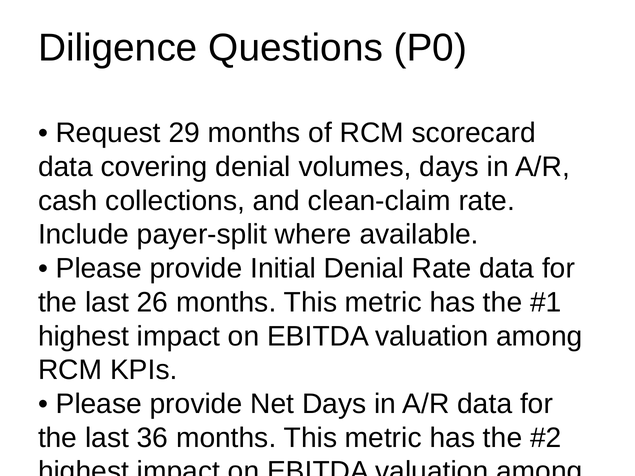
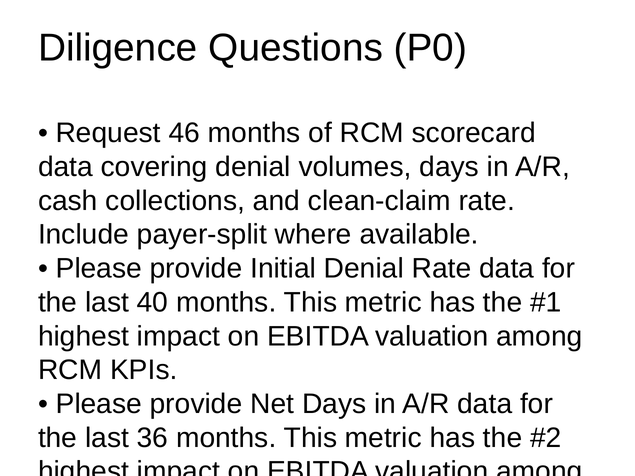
29: 29 -> 46
26: 26 -> 40
